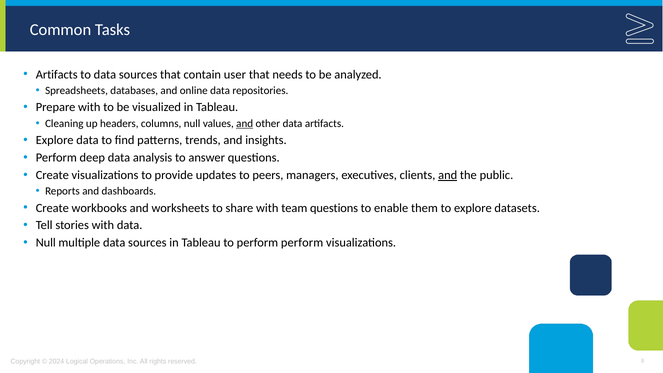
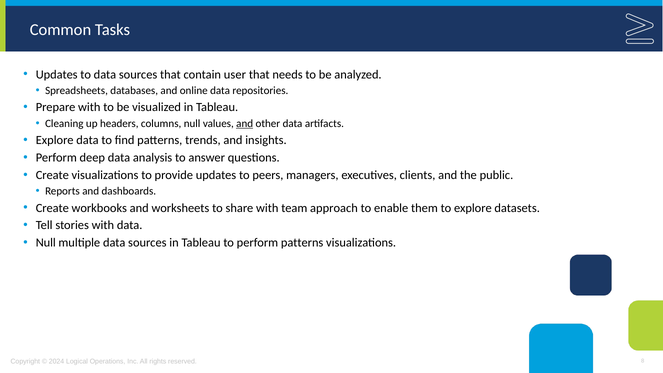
Artifacts at (57, 74): Artifacts -> Updates
and at (448, 175) underline: present -> none
team questions: questions -> approach
perform perform: perform -> patterns
